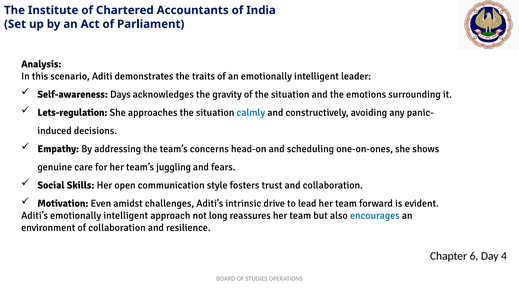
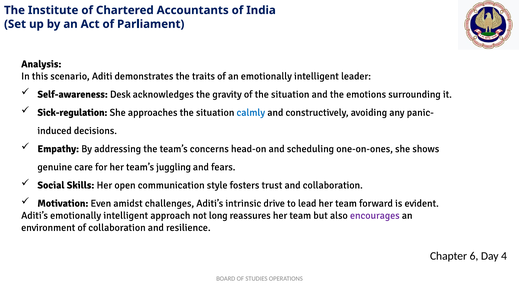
Days: Days -> Desk
Lets-regulation: Lets-regulation -> Sick-regulation
encourages colour: blue -> purple
